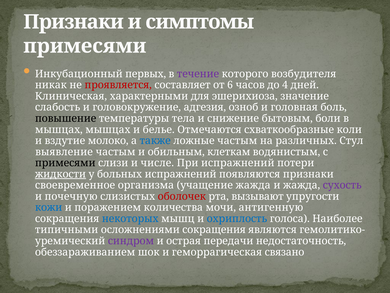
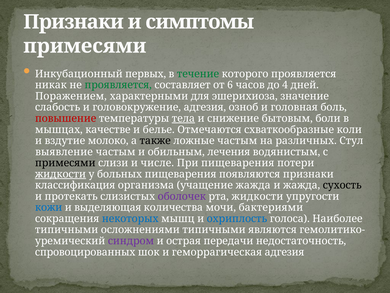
течение colour: purple -> green
которого возбудителя: возбудителя -> проявляется
проявляется at (118, 85) colour: red -> green
Клиническая: Клиническая -> Поражением
повышение colour: black -> red
тела underline: none -> present
мышцах мышцах: мышцах -> качестве
также colour: blue -> black
клеткам: клеткам -> лечения
При испражнений: испражнений -> пищеварения
больных испражнений: испражнений -> пищеварения
своевременное: своевременное -> классификация
сухость colour: purple -> black
почечную: почечную -> протекать
оболочек colour: red -> purple
рта вызывают: вызывают -> жидкости
поражением: поражением -> выделяющая
антигенную: антигенную -> бактериями
осложнениями сокращения: сокращения -> типичными
обеззараживанием: обеззараживанием -> спровоцированных
геморрагическая связано: связано -> адгезия
